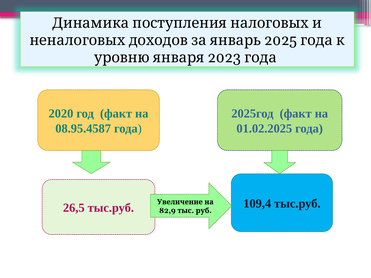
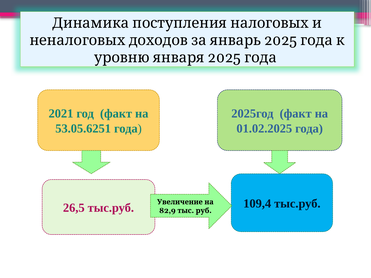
2023 at (224, 58): 2023 -> 2025
2020: 2020 -> 2021
08.95.4587: 08.95.4587 -> 53.05.6251
